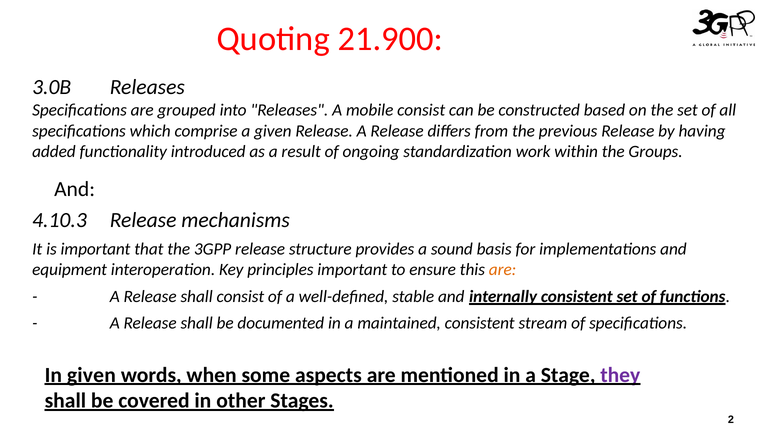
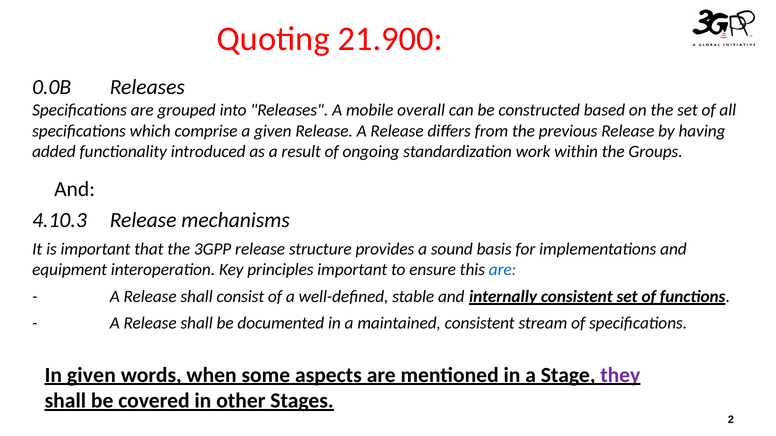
3.0B: 3.0B -> 0.0B
mobile consist: consist -> overall
are at (503, 270) colour: orange -> blue
